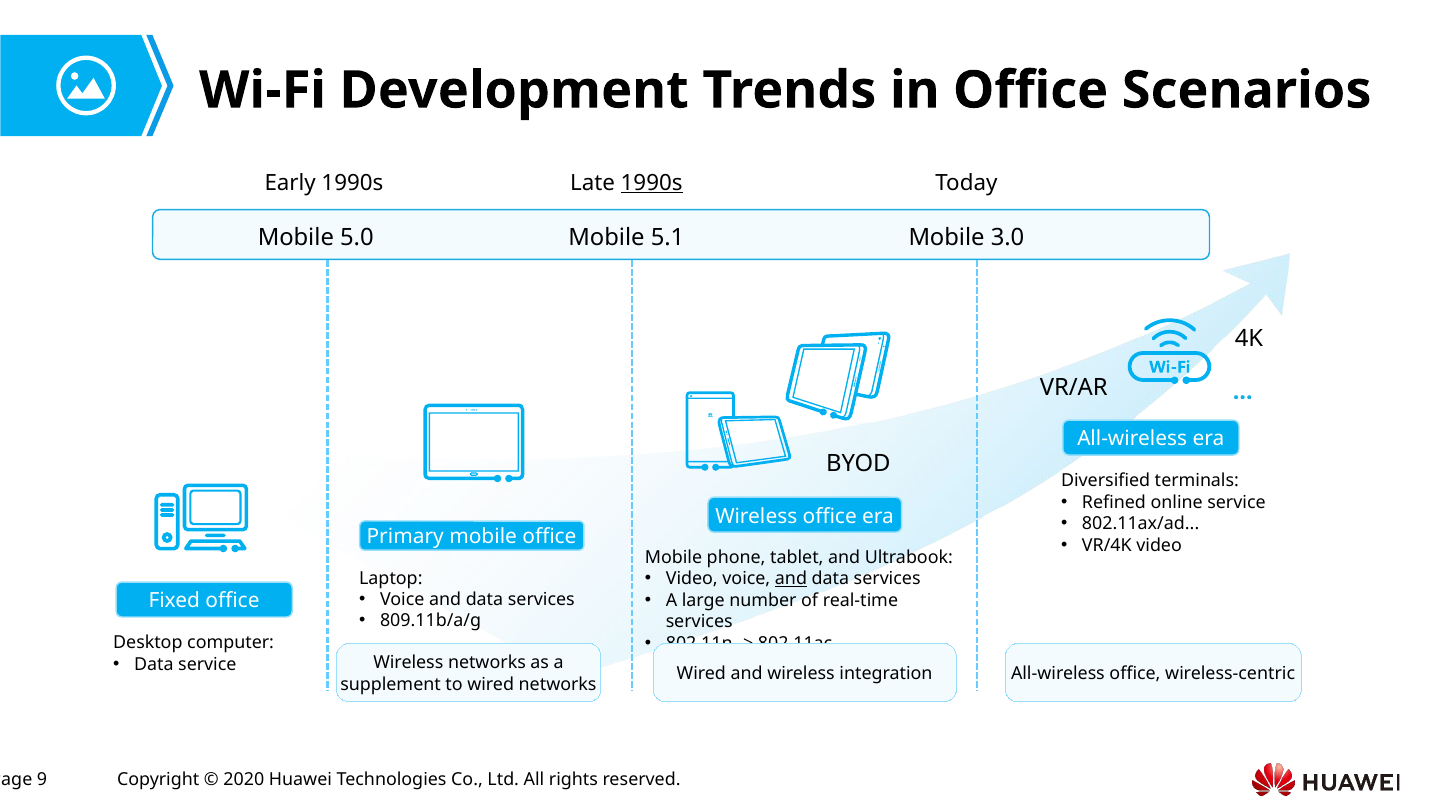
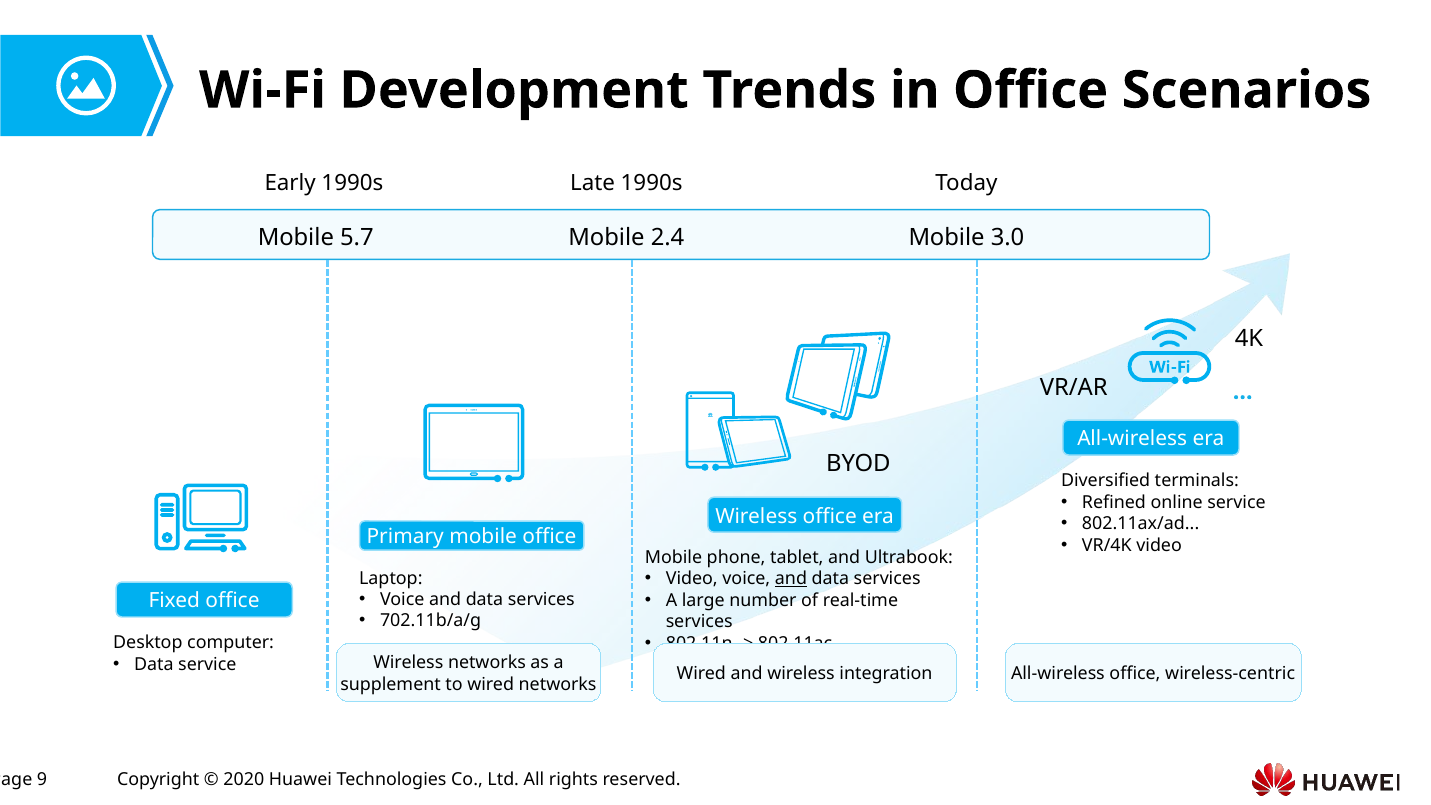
1990s at (652, 183) underline: present -> none
5.0: 5.0 -> 5.7
5.1: 5.1 -> 2.4
809.11b/a/g: 809.11b/a/g -> 702.11b/a/g
